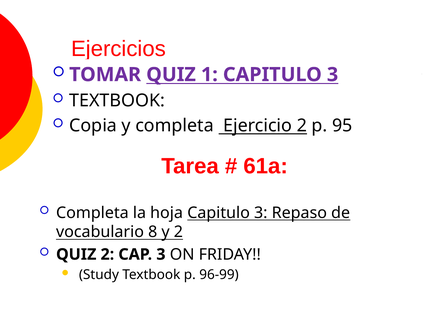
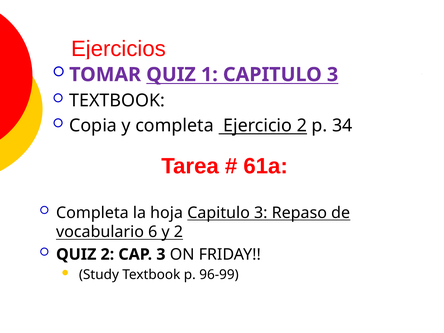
95: 95 -> 34
8: 8 -> 6
